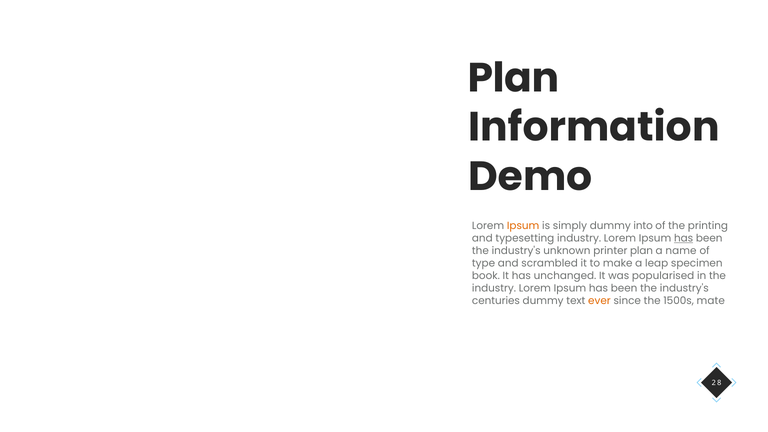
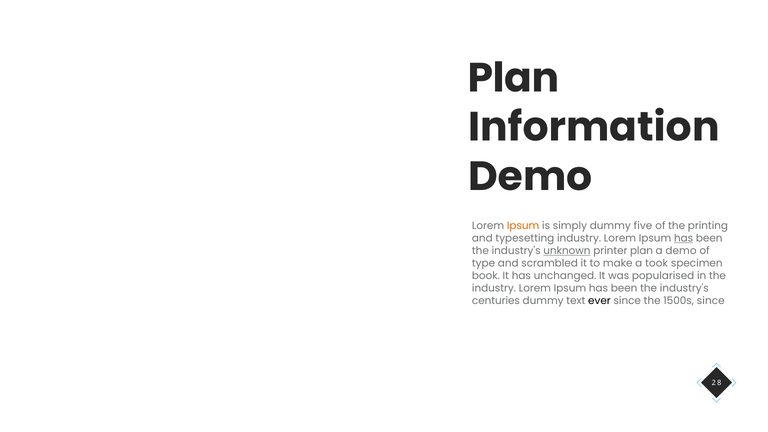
into: into -> five
unknown underline: none -> present
a name: name -> demo
leap: leap -> took
ever colour: orange -> black
1500s mate: mate -> since
